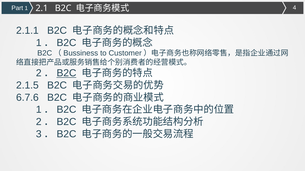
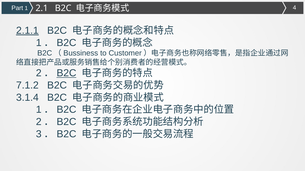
2.1.1 underline: none -> present
2.1.5: 2.1.5 -> 7.1.2
6.7.6: 6.7.6 -> 3.1.4
